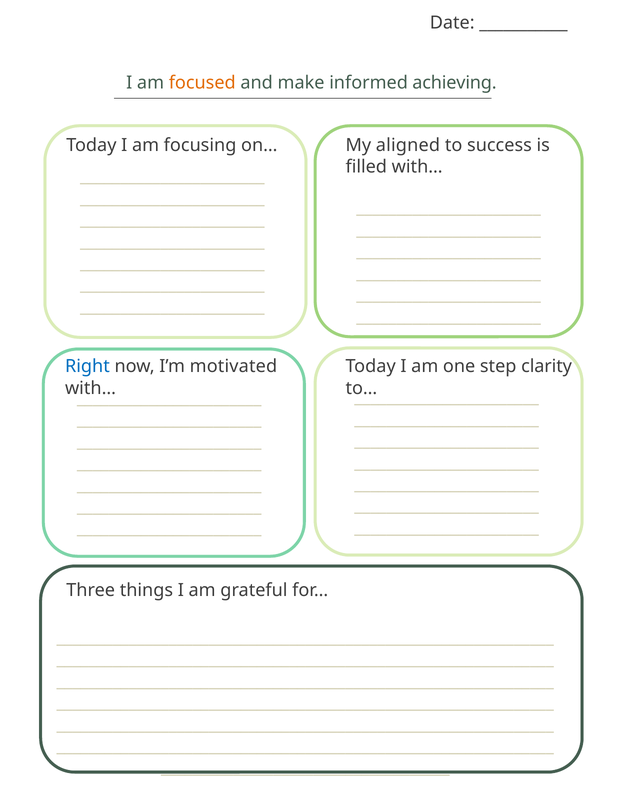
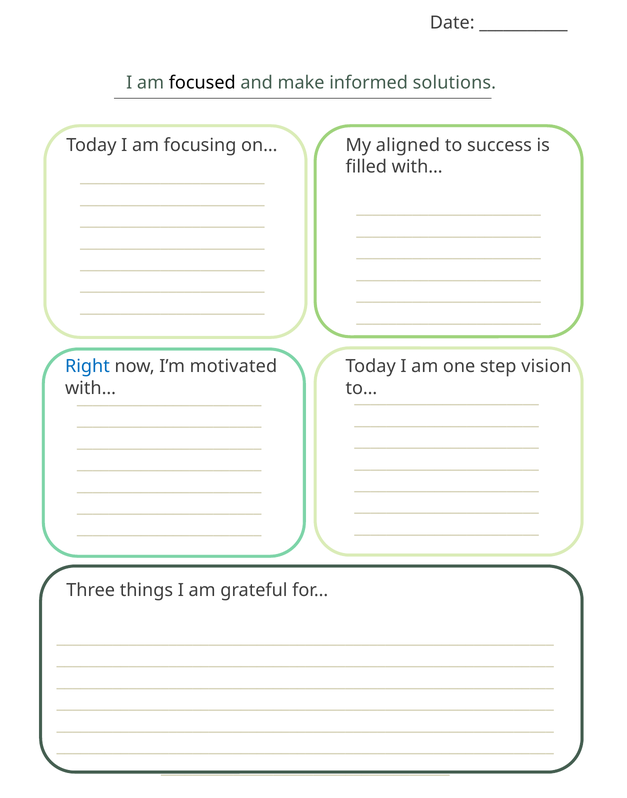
focused colour: orange -> black
achieving: achieving -> solutions
clarity: clarity -> vision
